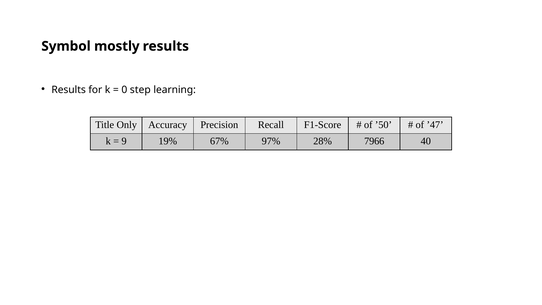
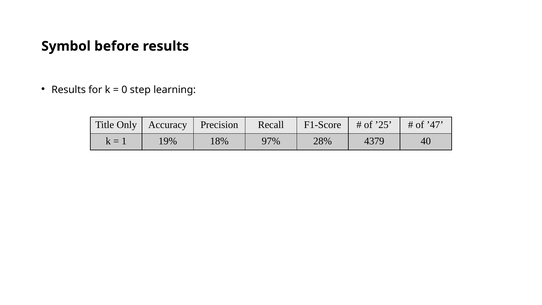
mostly: mostly -> before
’50: ’50 -> ’25
9: 9 -> 1
67%: 67% -> 18%
7966: 7966 -> 4379
